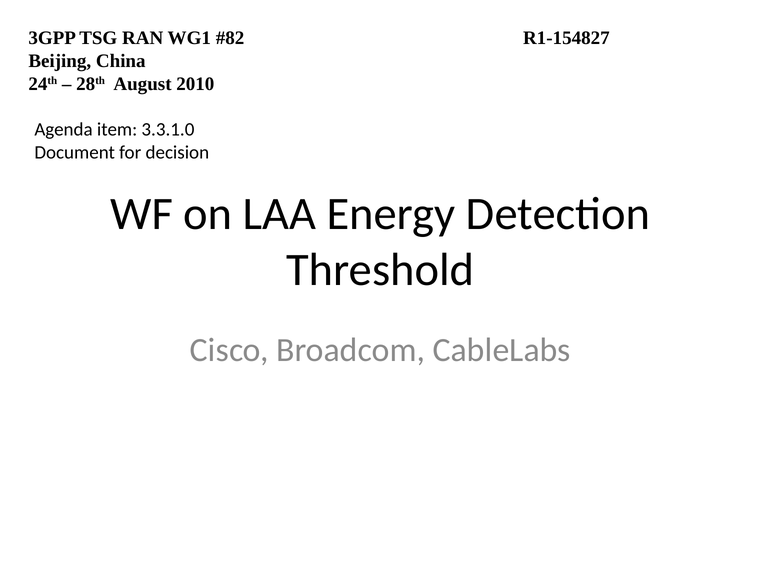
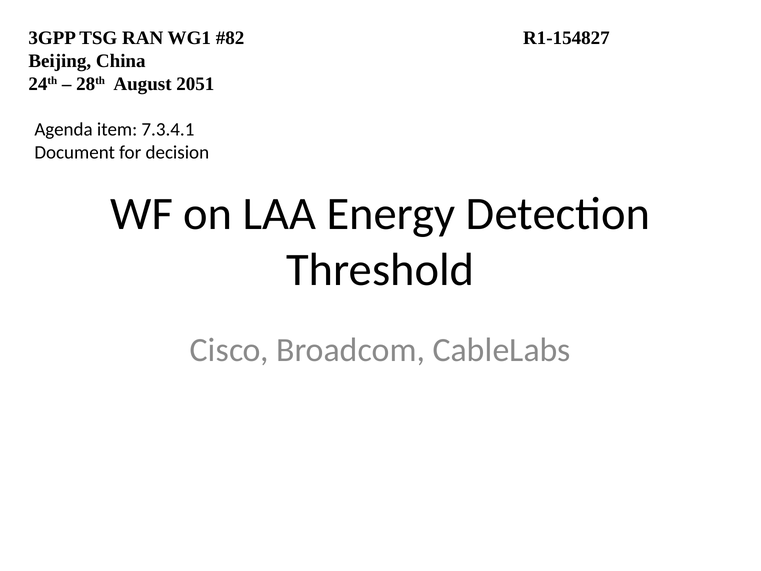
2010: 2010 -> 2051
3.3.1.0: 3.3.1.0 -> 7.3.4.1
